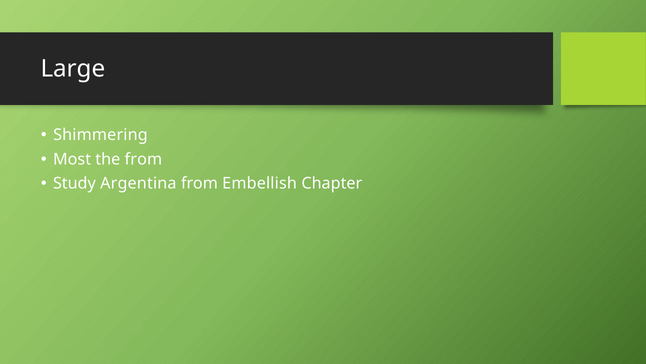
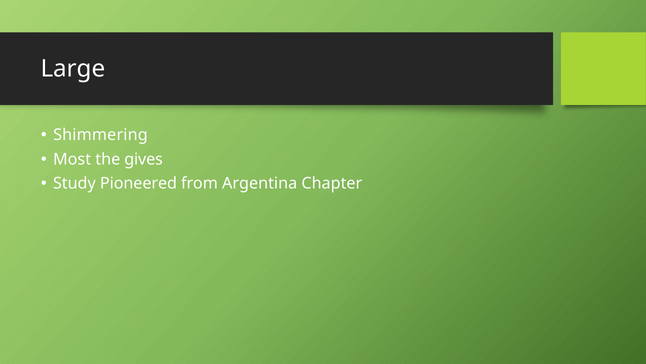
the from: from -> gives
Argentina: Argentina -> Pioneered
Embellish: Embellish -> Argentina
